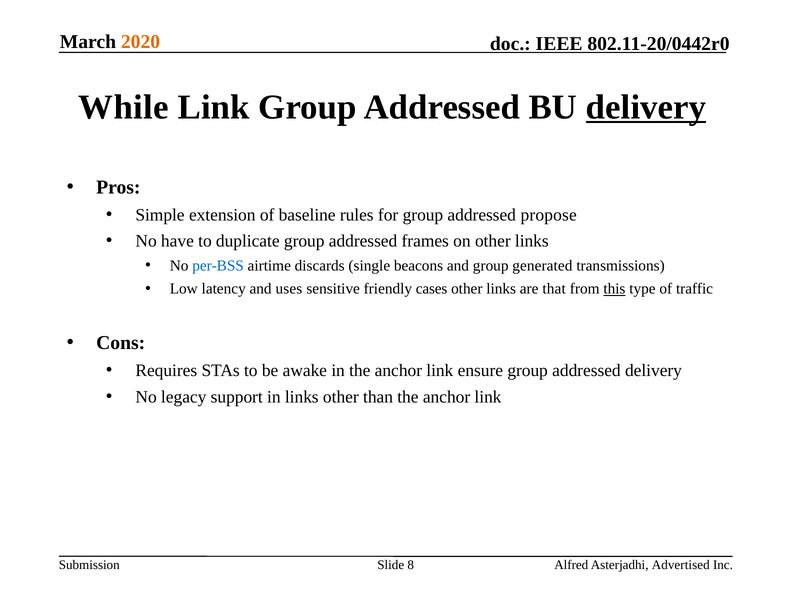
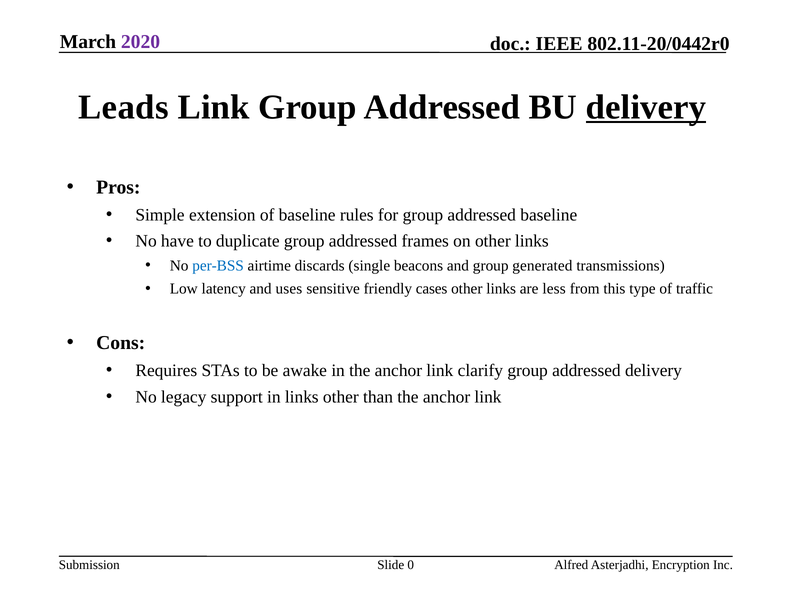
2020 colour: orange -> purple
While: While -> Leads
addressed propose: propose -> baseline
that: that -> less
this underline: present -> none
ensure: ensure -> clarify
8: 8 -> 0
Advertised: Advertised -> Encryption
